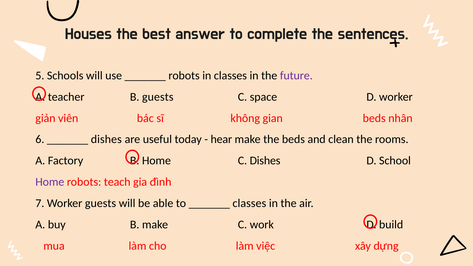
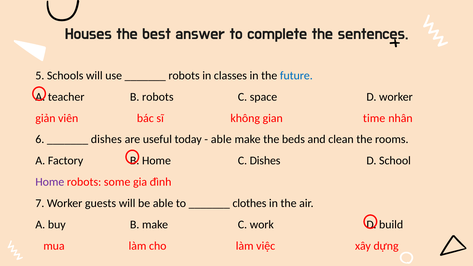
future colour: purple -> blue
B guests: guests -> robots
gian beds: beds -> time
hear at (221, 139): hear -> able
teach: teach -> some
classes at (249, 203): classes -> clothes
